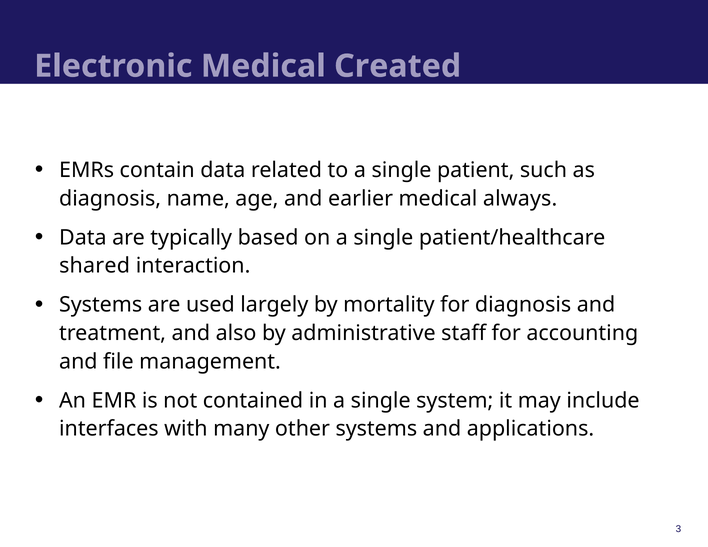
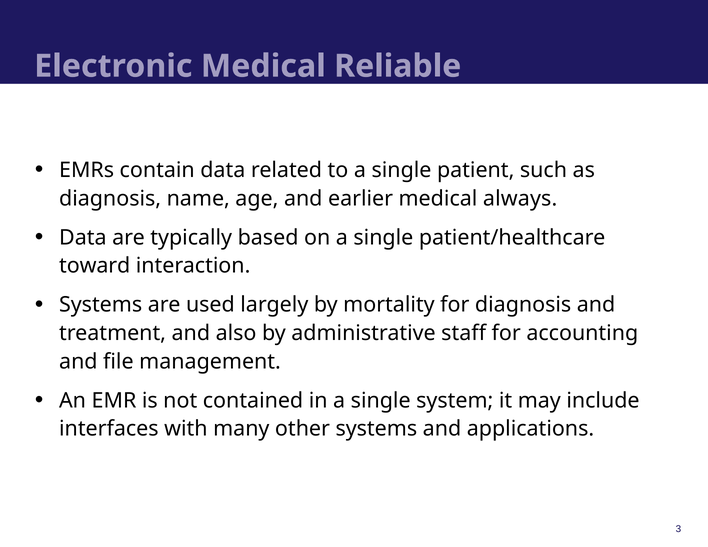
Created: Created -> Reliable
shared: shared -> toward
